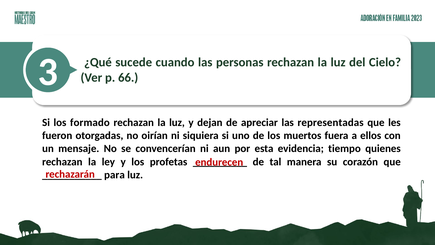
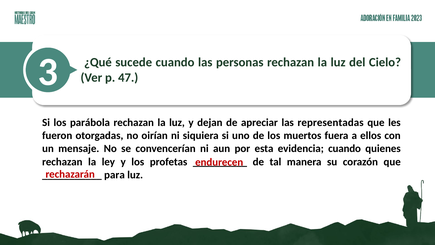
66: 66 -> 47
formado: formado -> parábola
evidencia tiempo: tiempo -> cuando
